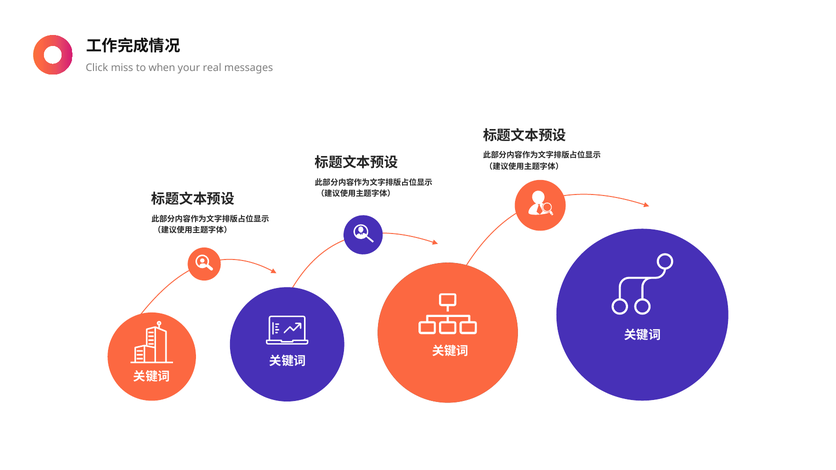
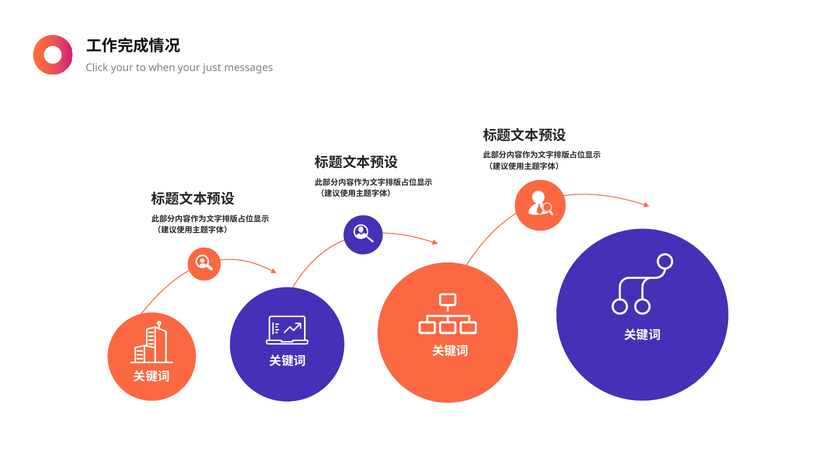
Click miss: miss -> your
real: real -> just
